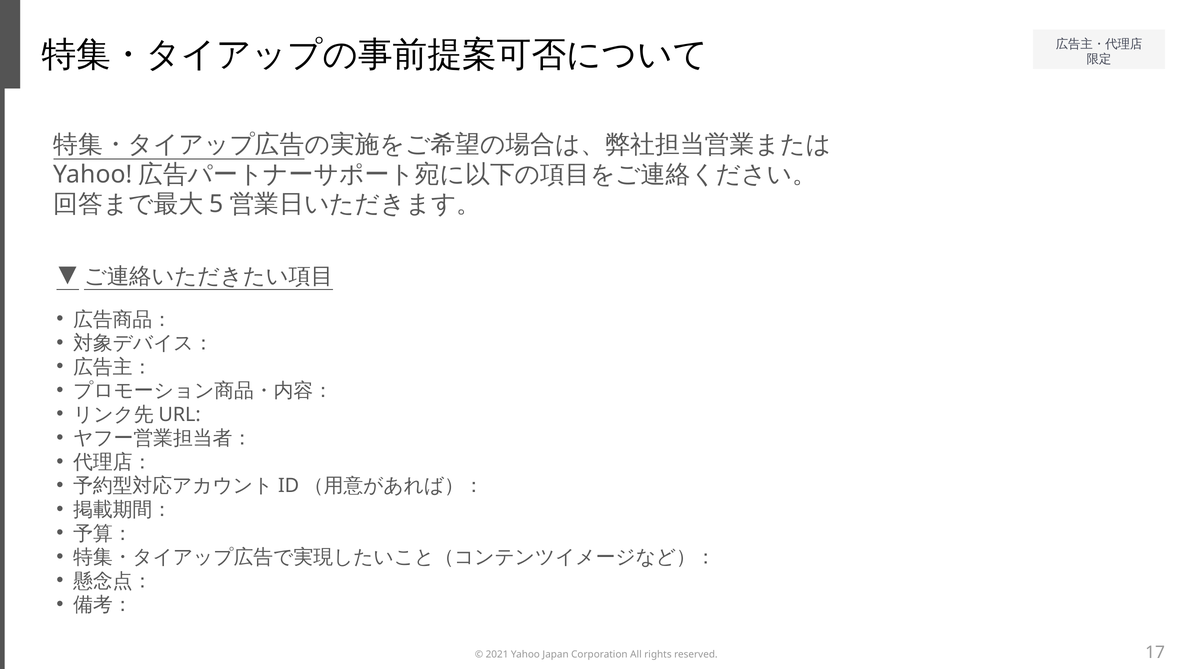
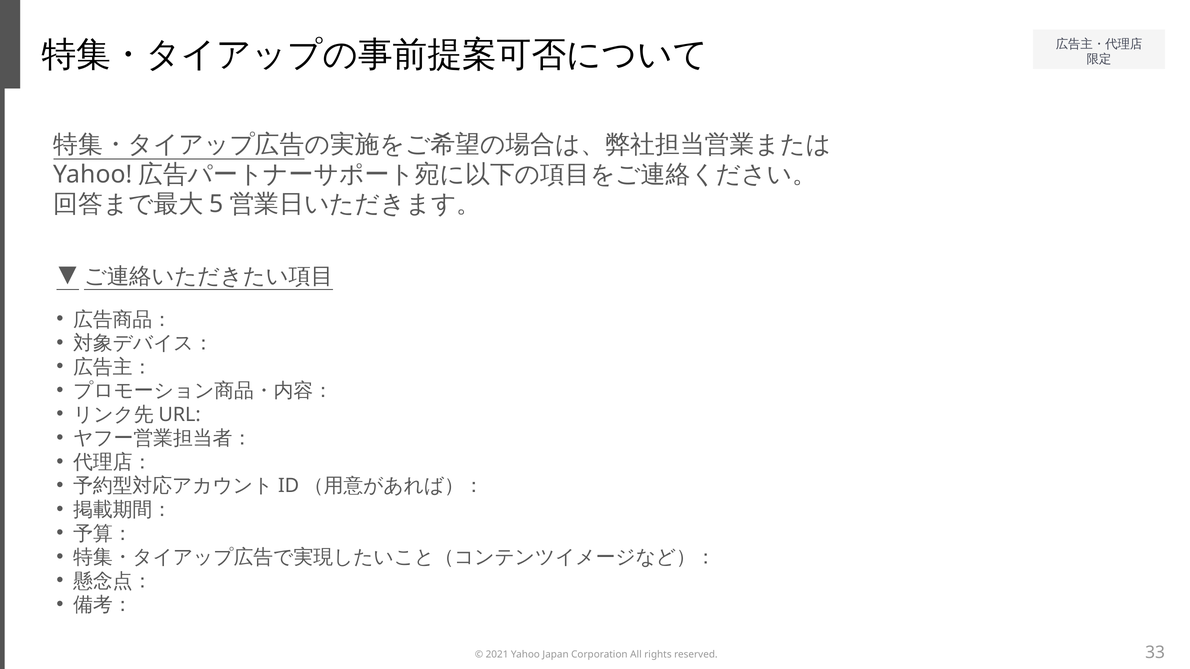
17: 17 -> 33
